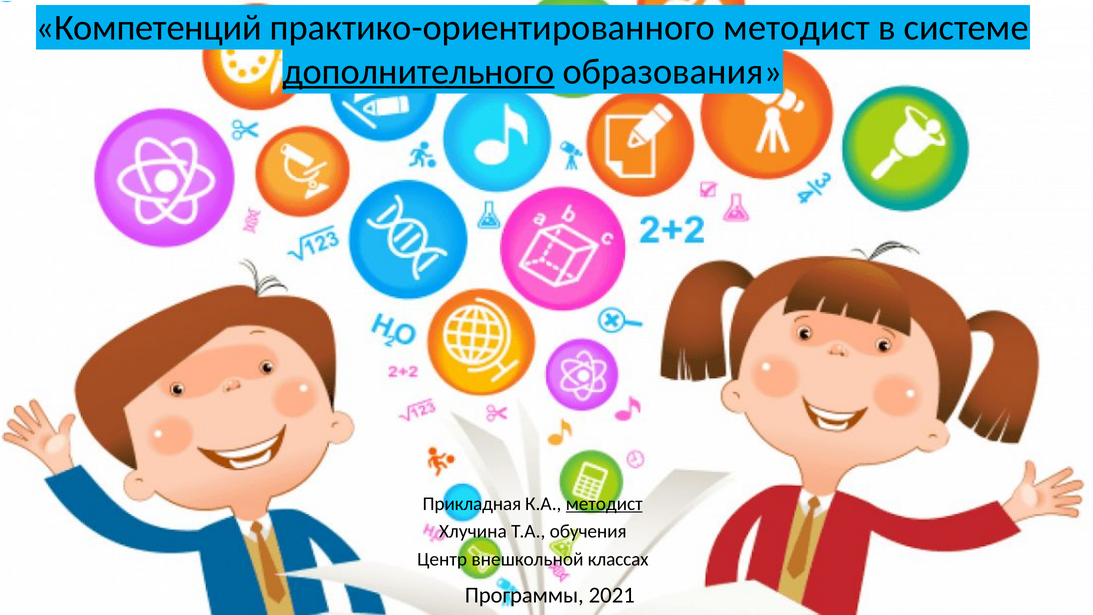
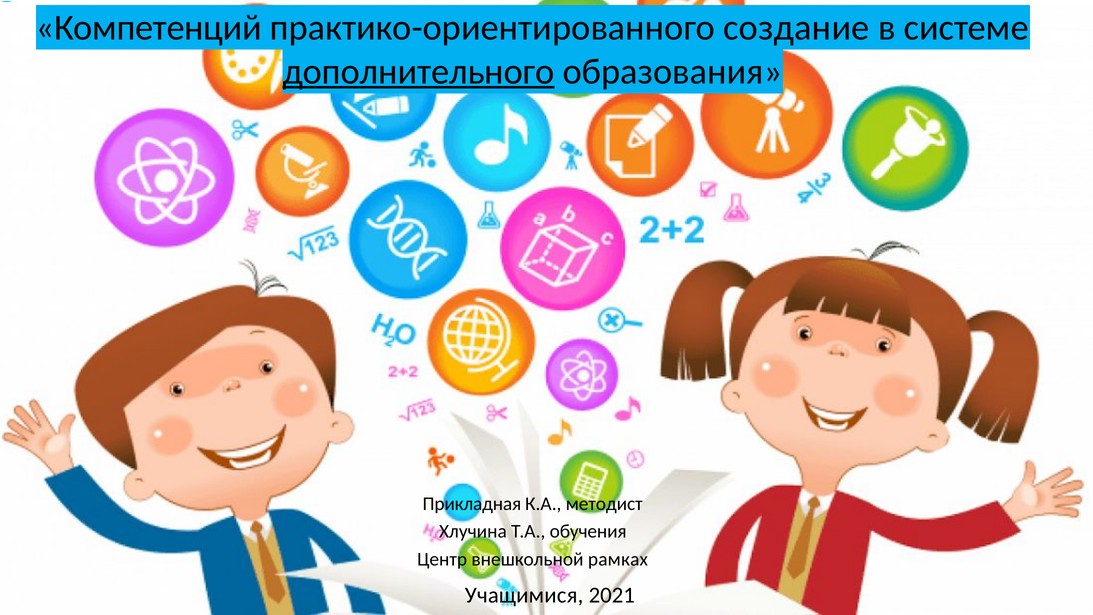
практико-ориентированного методист: методист -> создание
методист at (604, 504) underline: present -> none
классах: классах -> рамках
Программы: Программы -> Учащимися
